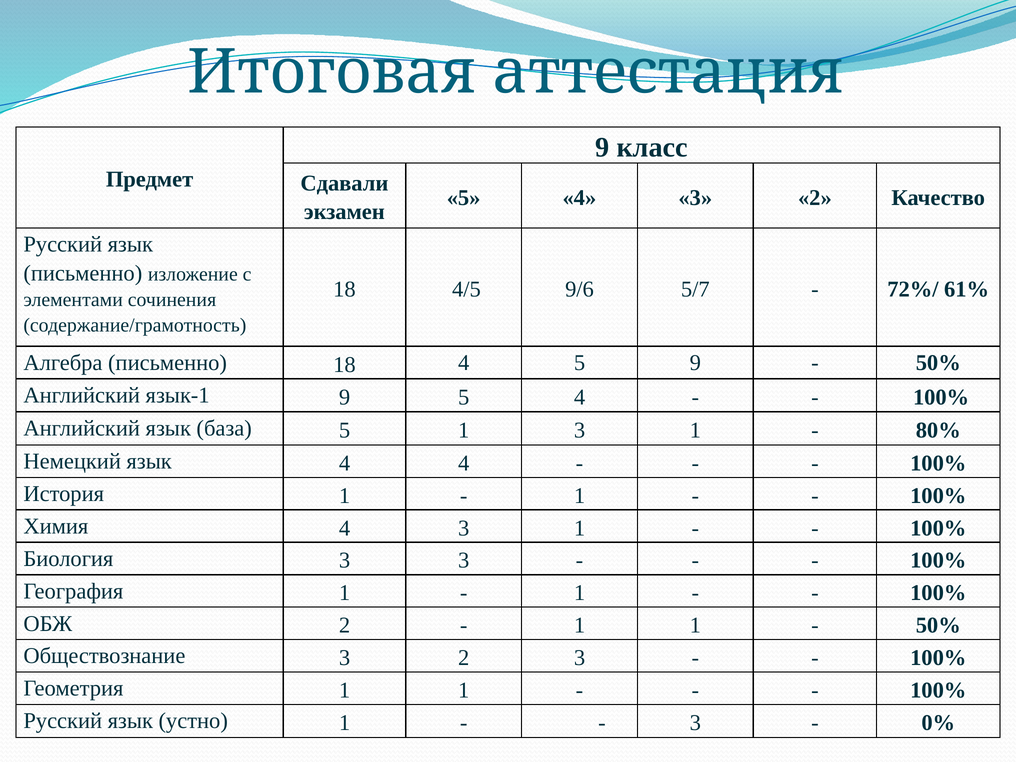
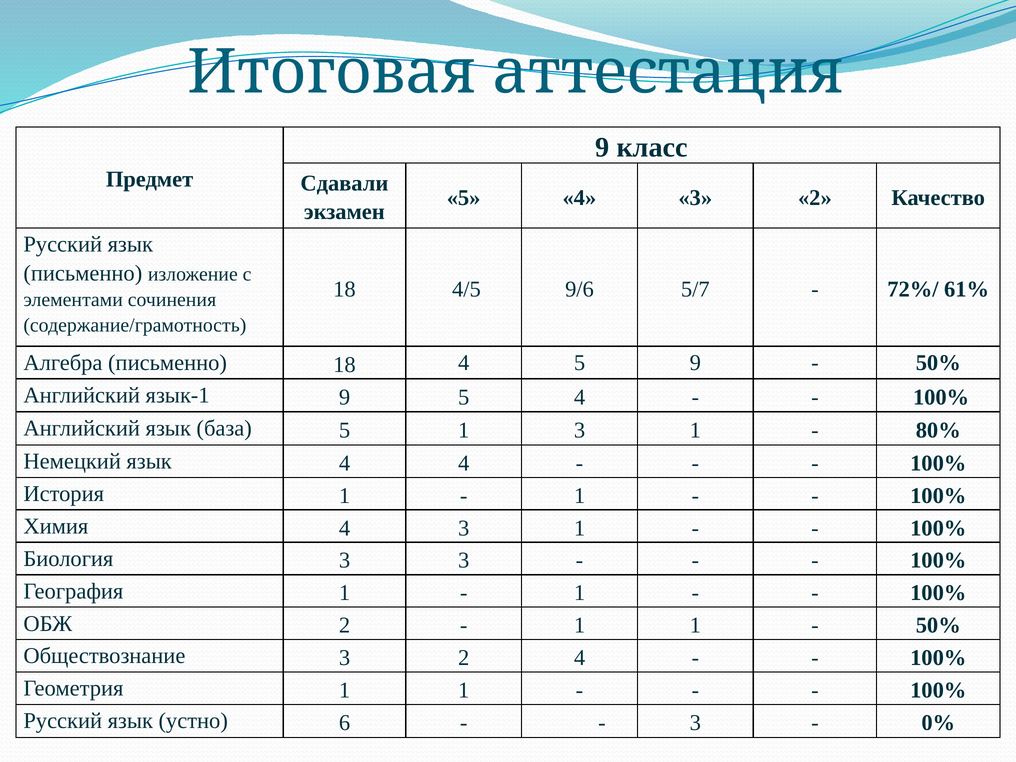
2 3: 3 -> 4
устно 1: 1 -> 6
